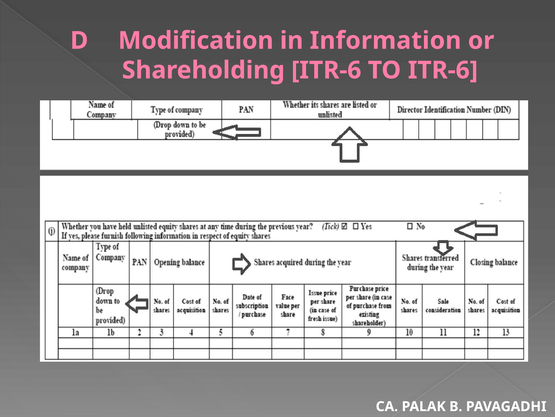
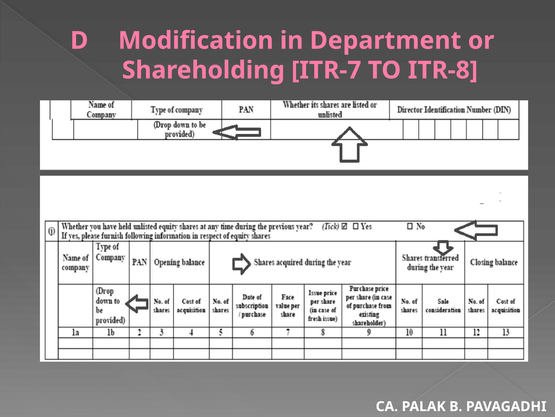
Information: Information -> Department
Shareholding ITR-6: ITR-6 -> ITR-7
TO ITR-6: ITR-6 -> ITR-8
